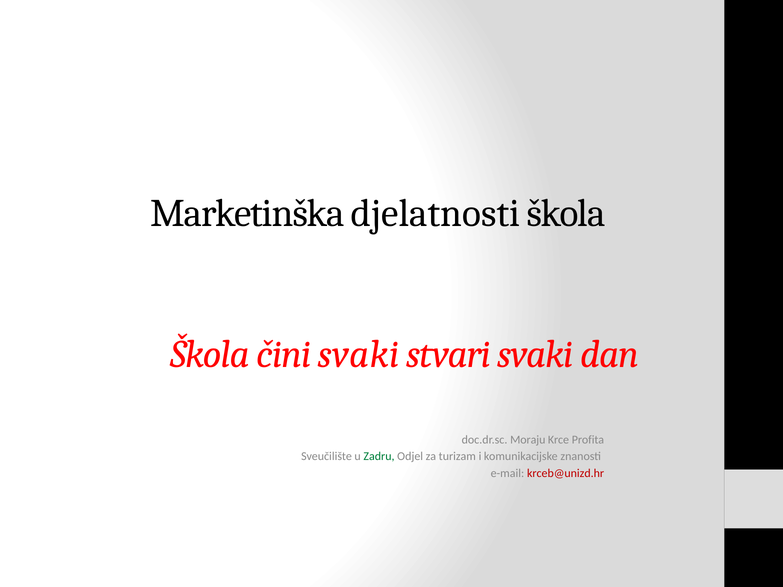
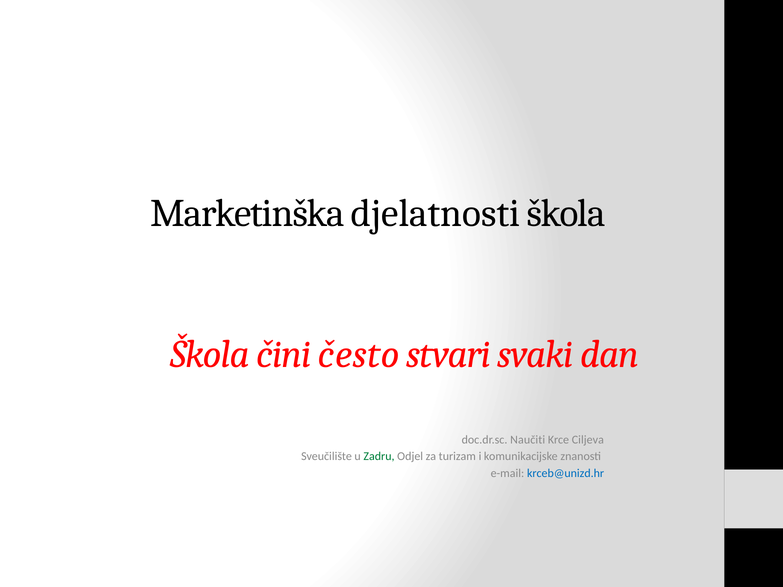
čini svaki: svaki -> često
Moraju: Moraju -> Naučiti
Profita: Profita -> Ciljeva
krceb@unizd.hr colour: red -> blue
